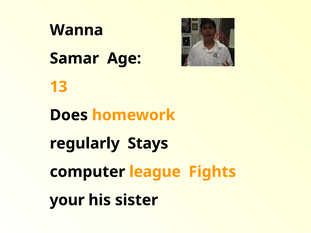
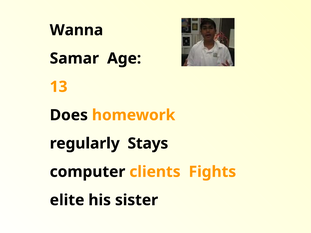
league: league -> clients
your: your -> elite
